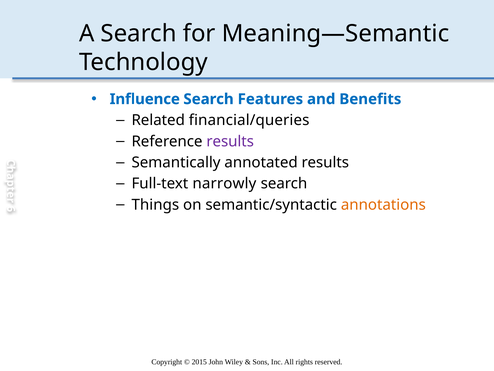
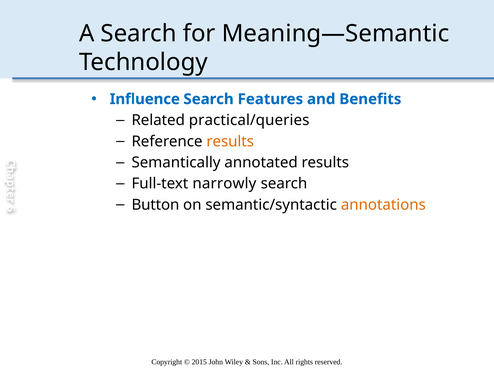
financial/queries: financial/queries -> practical/queries
results at (230, 141) colour: purple -> orange
Things: Things -> Button
